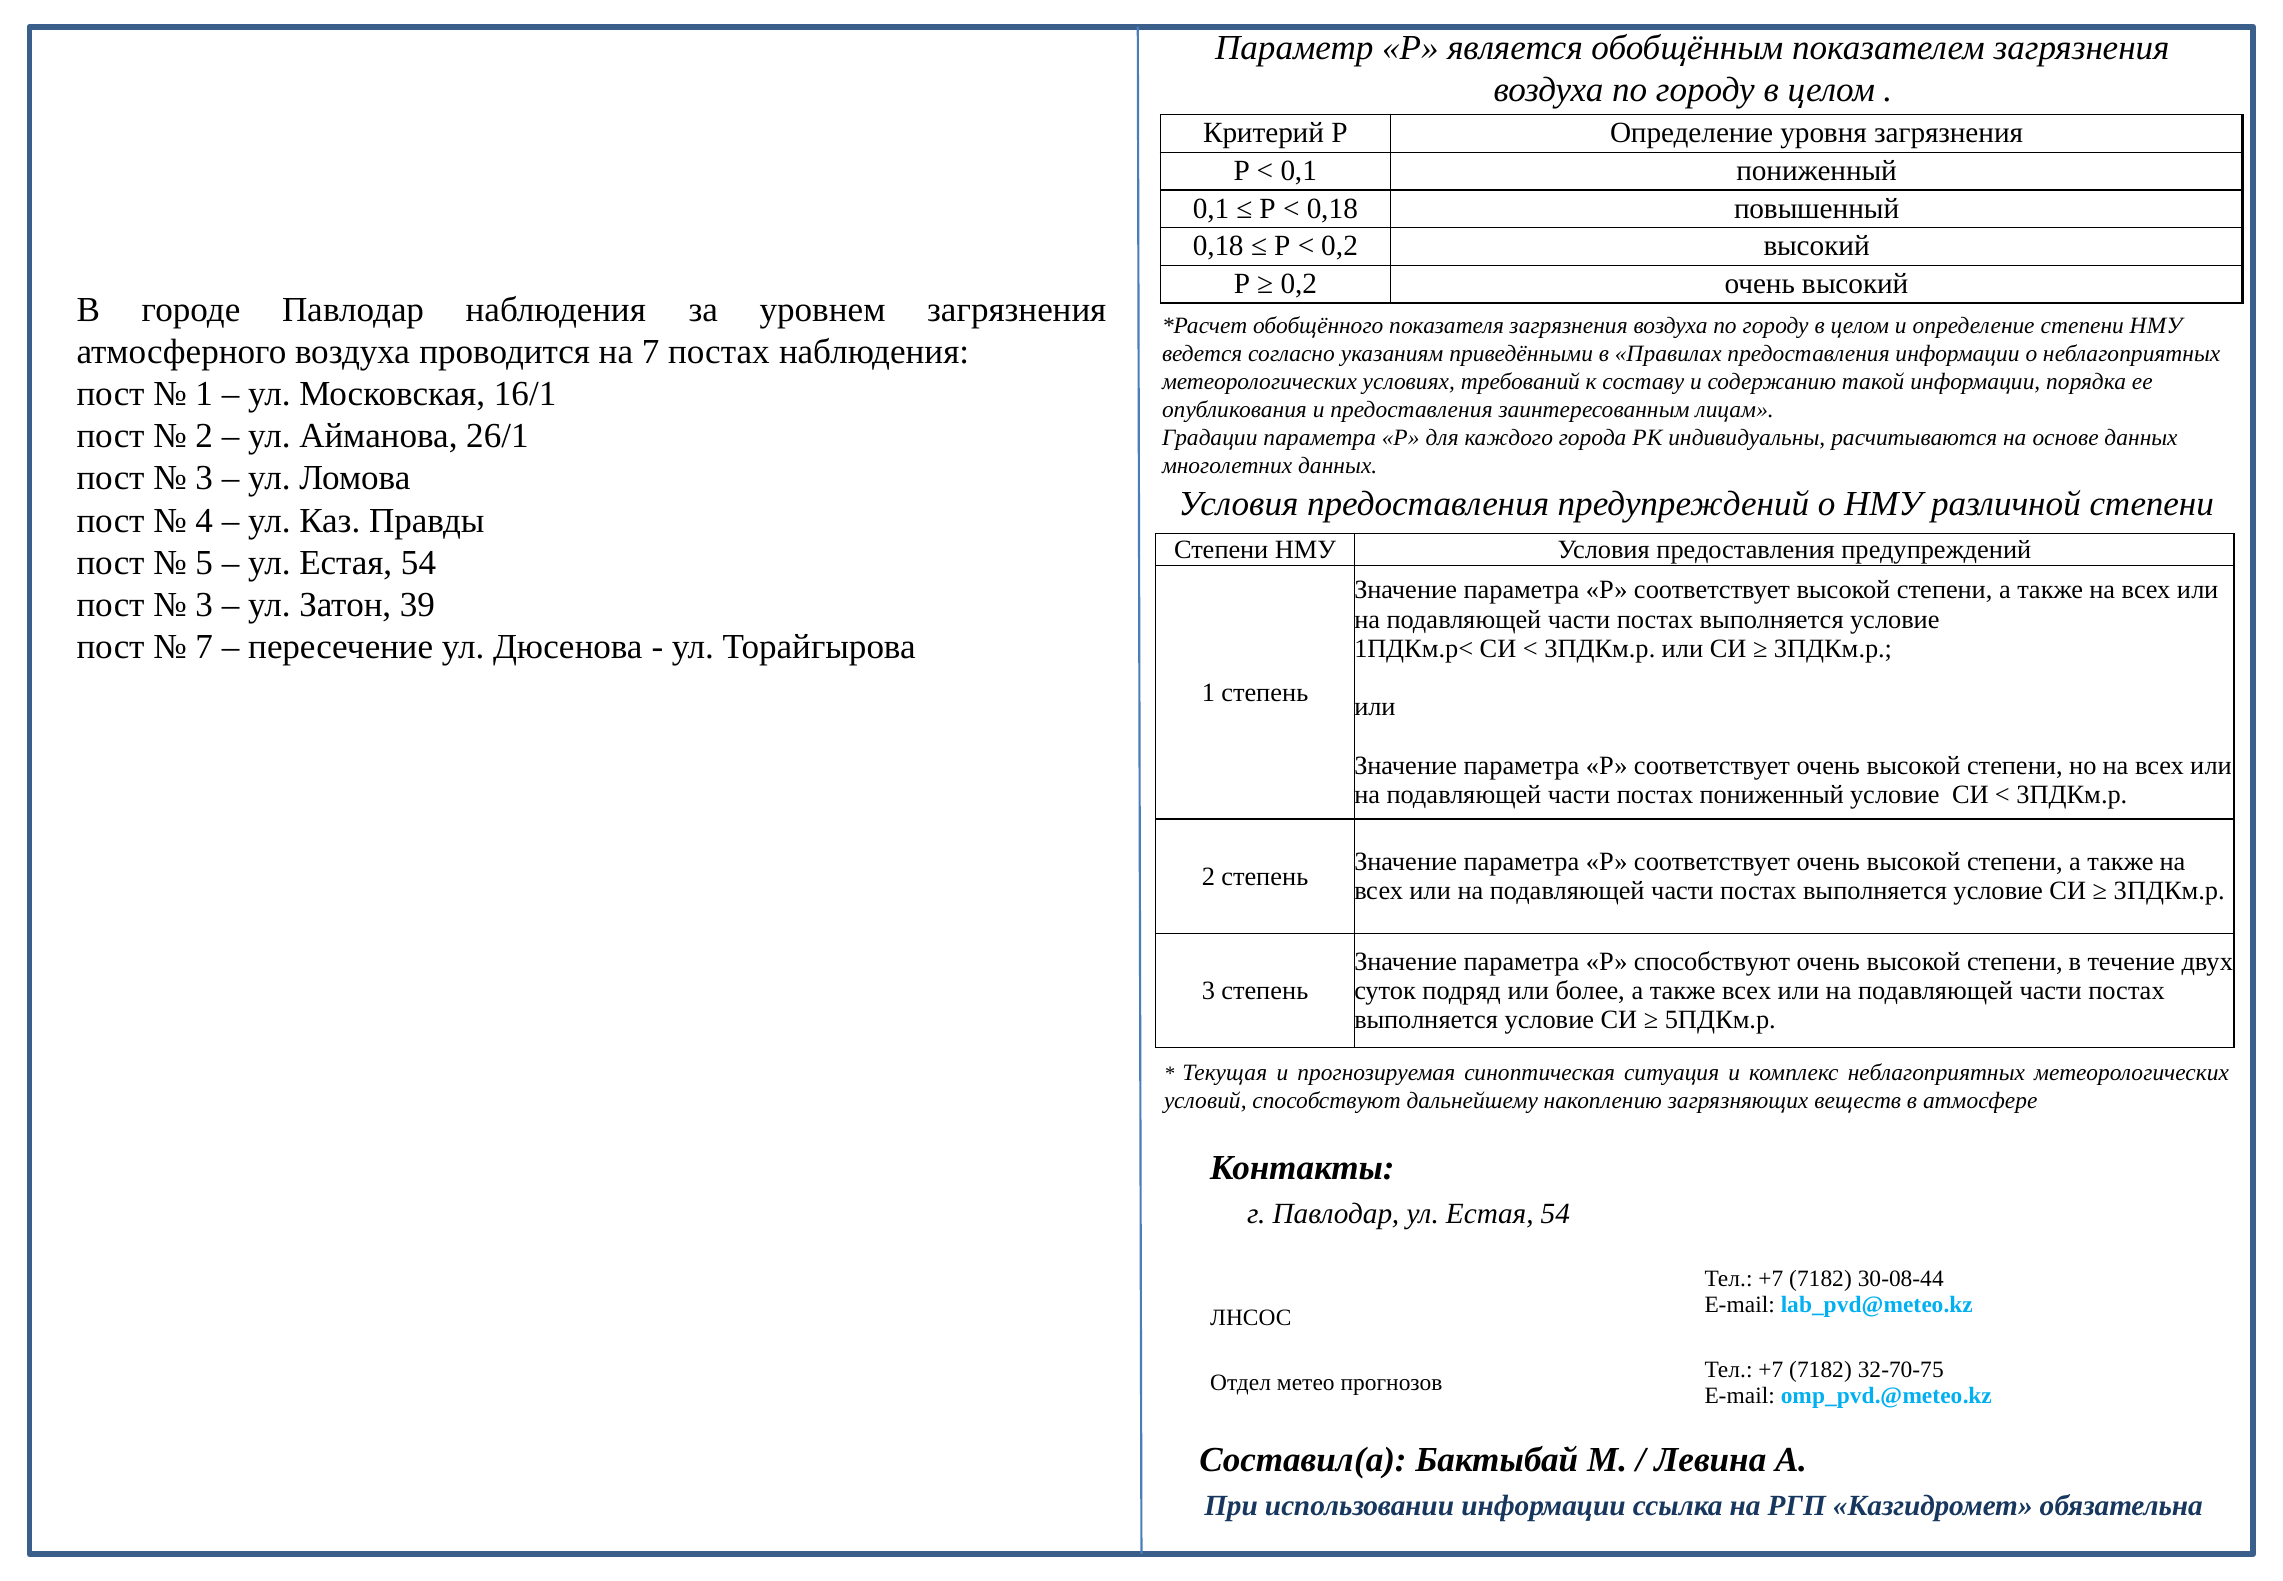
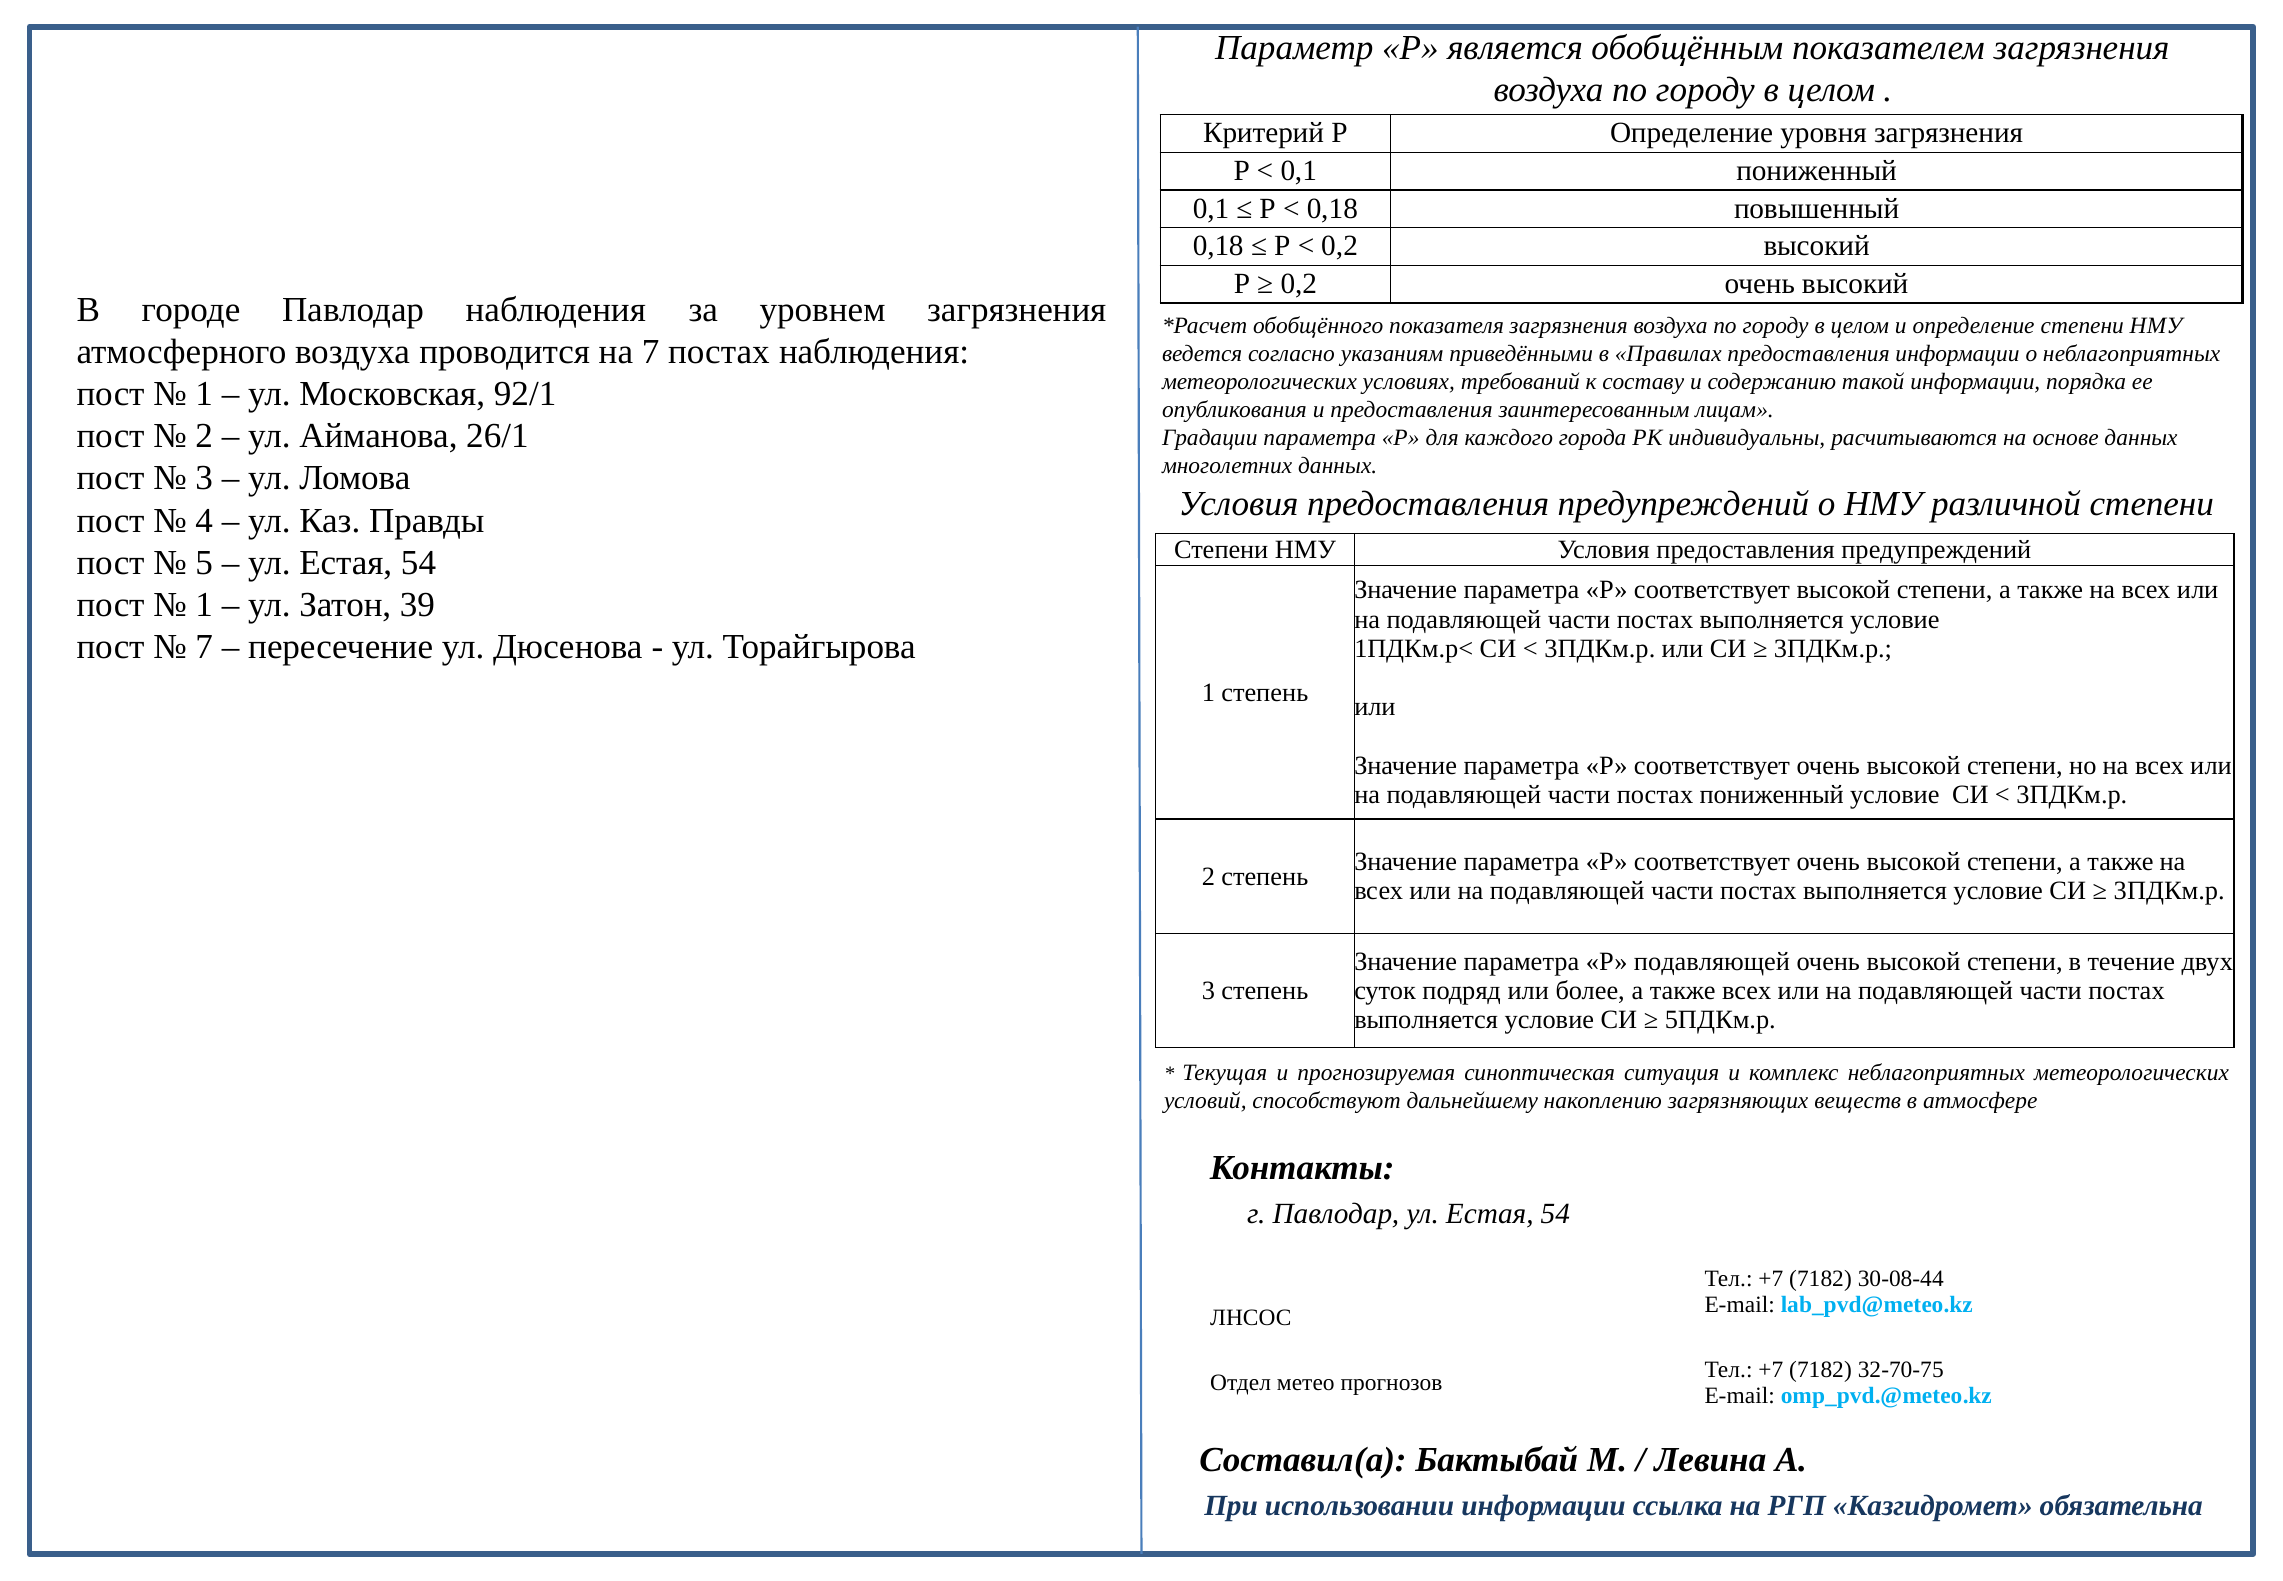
16/1: 16/1 -> 92/1
3 at (204, 605): 3 -> 1
Р способствуют: способствуют -> подавляющей
